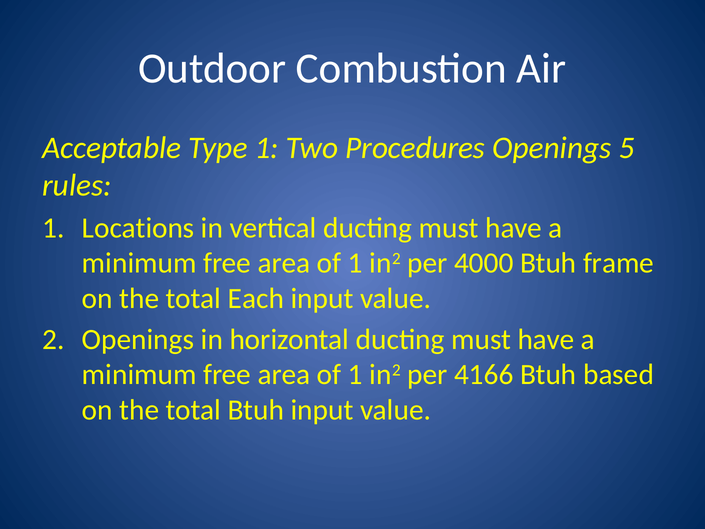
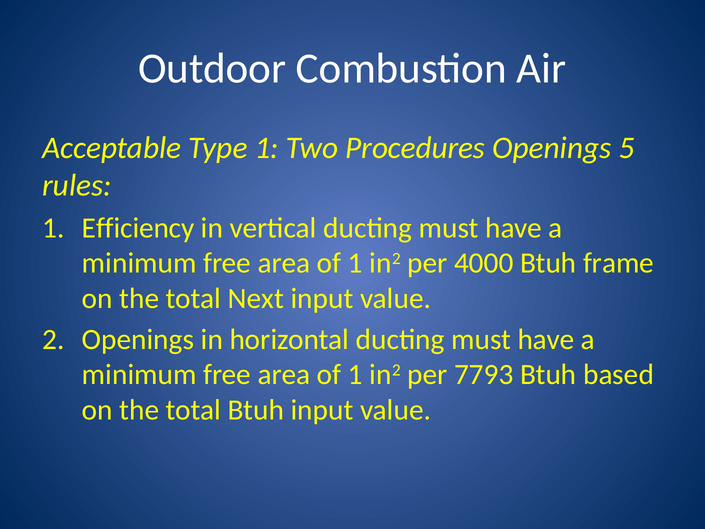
Locations: Locations -> Efficiency
Each: Each -> Next
4166: 4166 -> 7793
